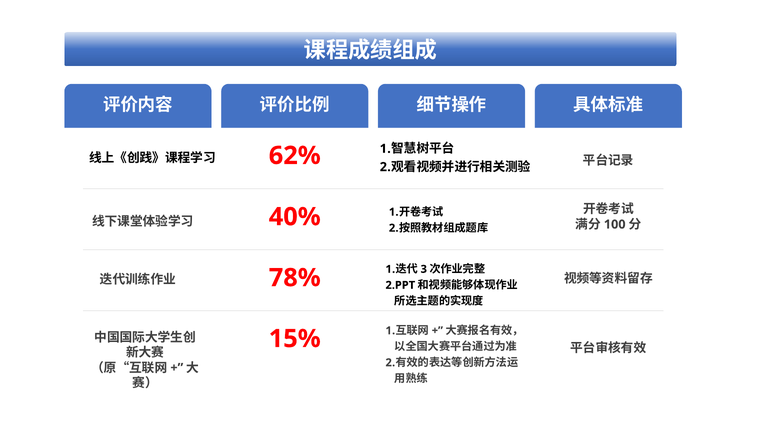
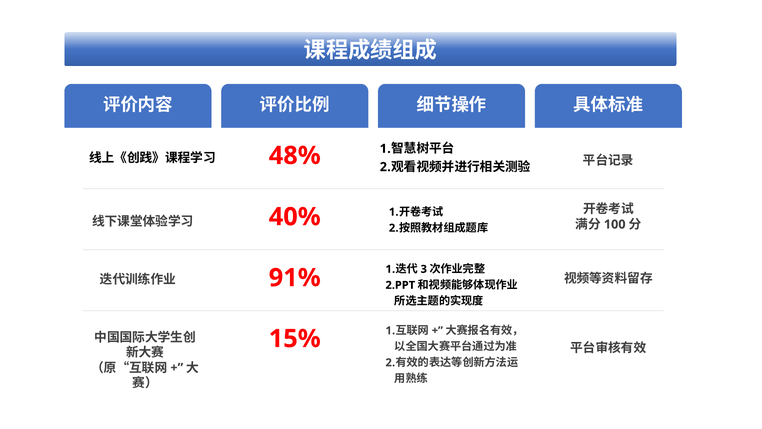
62%: 62% -> 48%
78%: 78% -> 91%
